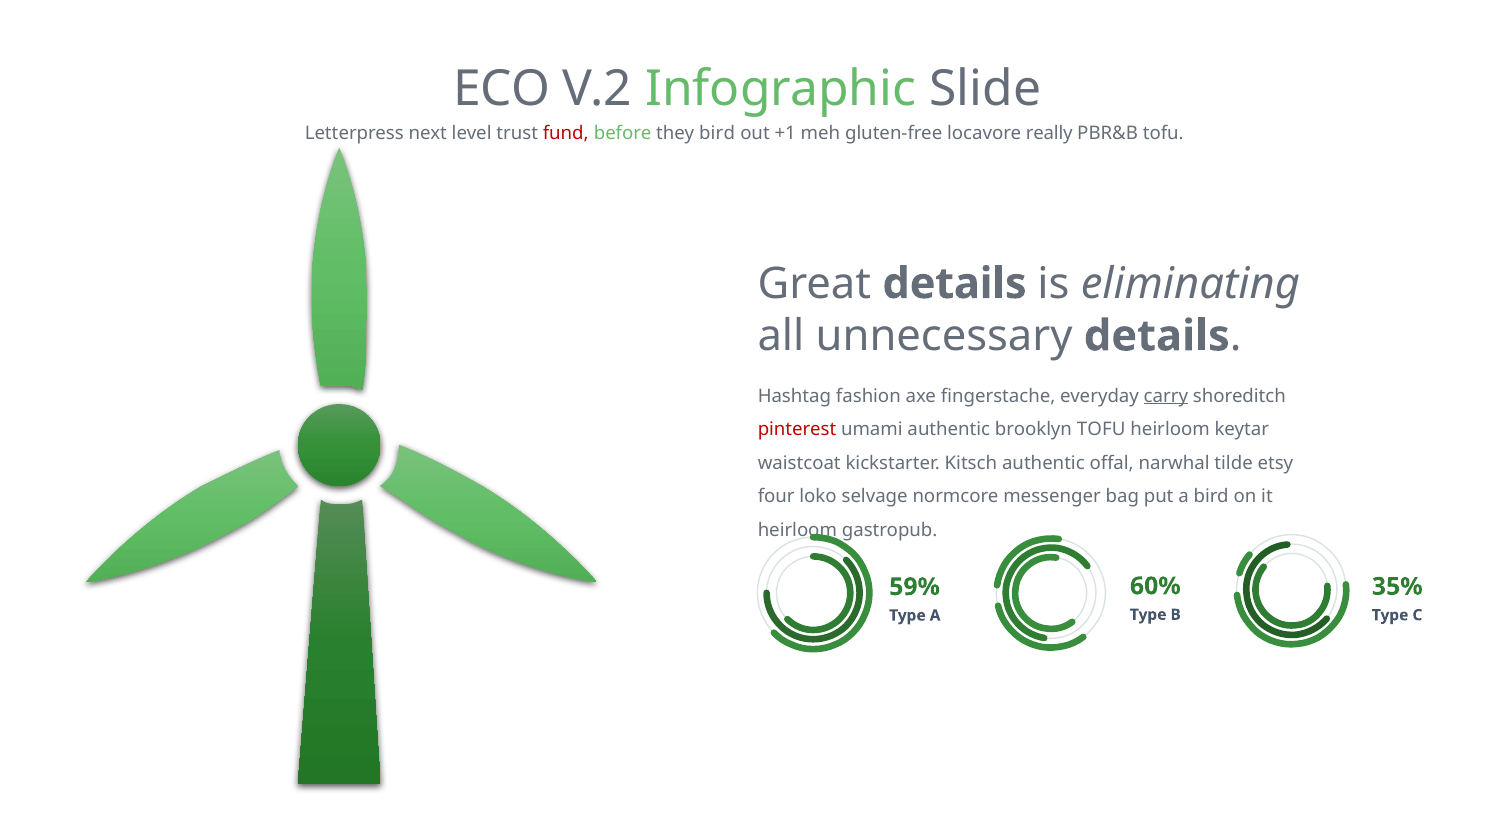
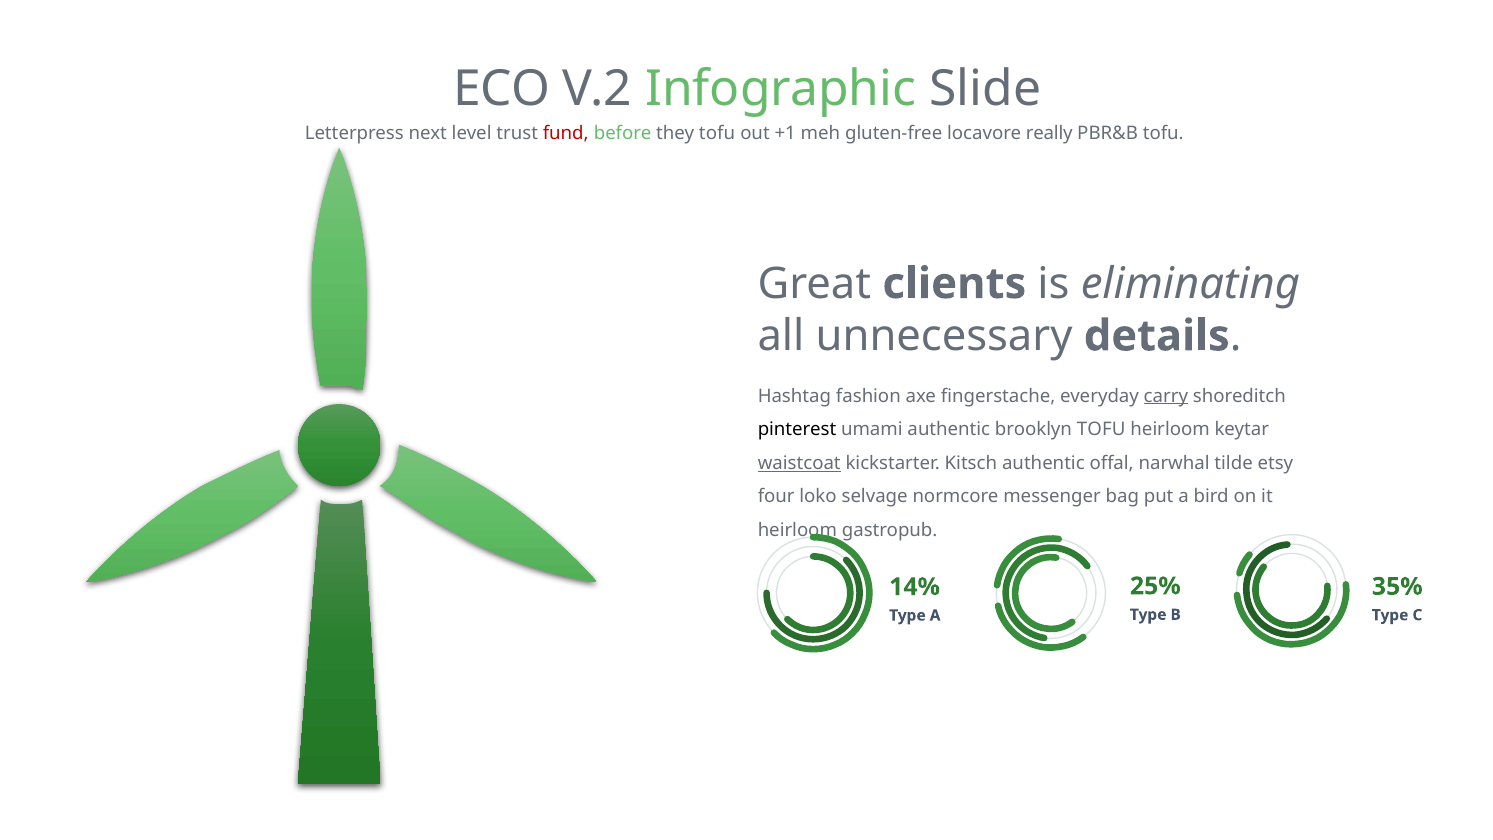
they bird: bird -> tofu
Great details: details -> clients
pinterest colour: red -> black
waistcoat underline: none -> present
60%: 60% -> 25%
59%: 59% -> 14%
